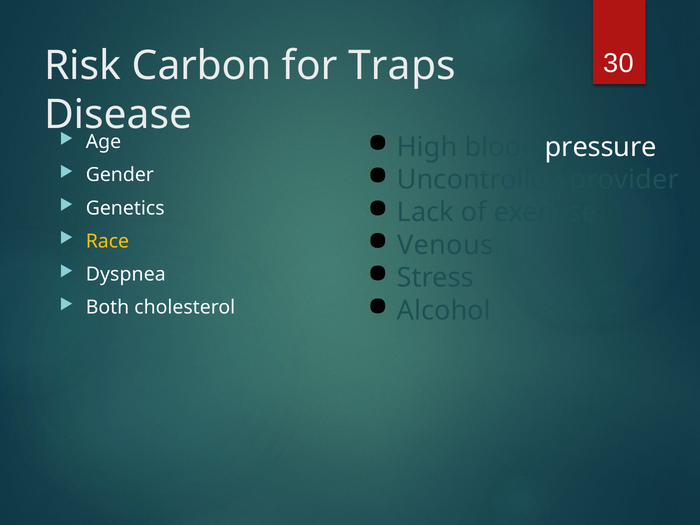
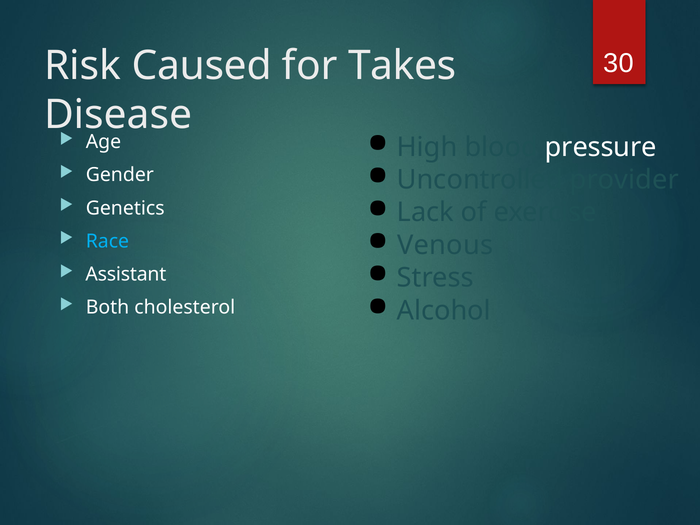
Carbon: Carbon -> Caused
Traps: Traps -> Takes
Race colour: yellow -> light blue
Dyspnea: Dyspnea -> Assistant
